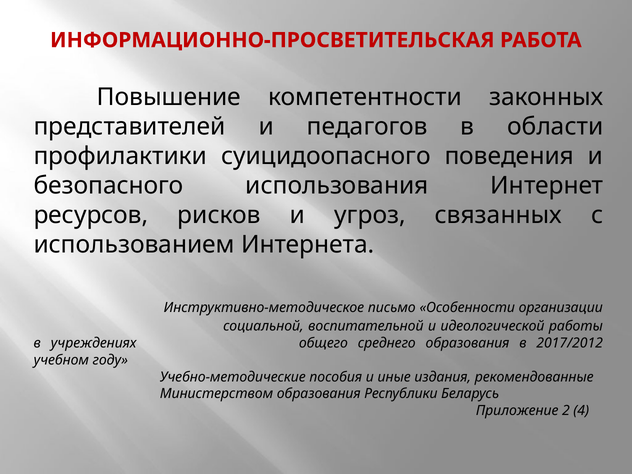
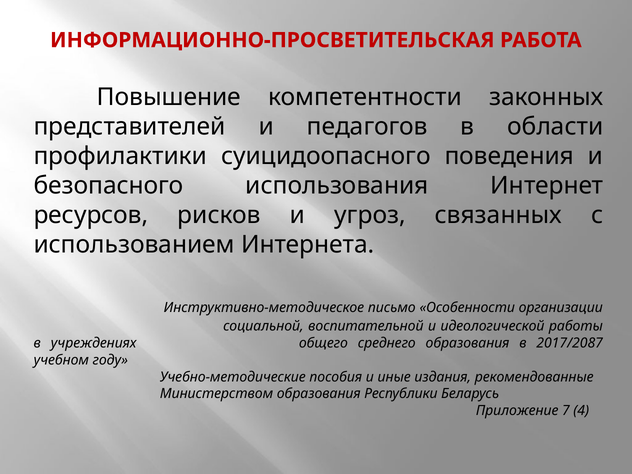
2017/2012: 2017/2012 -> 2017/2087
2: 2 -> 7
